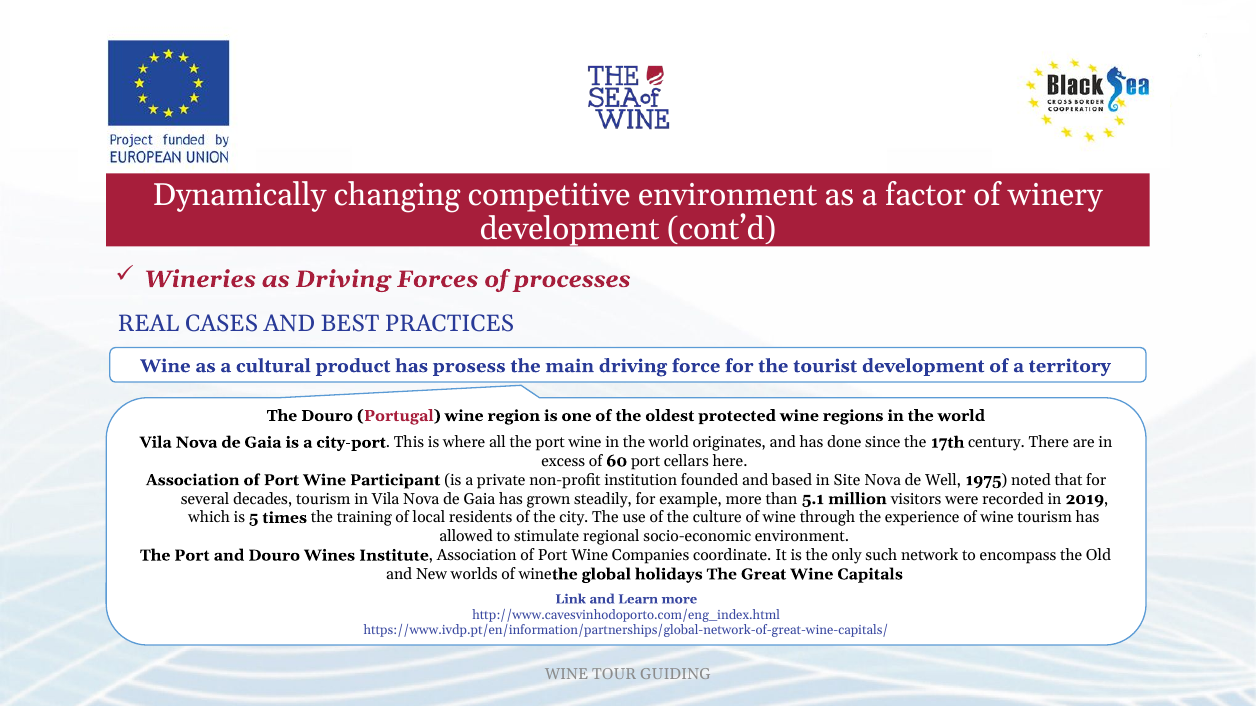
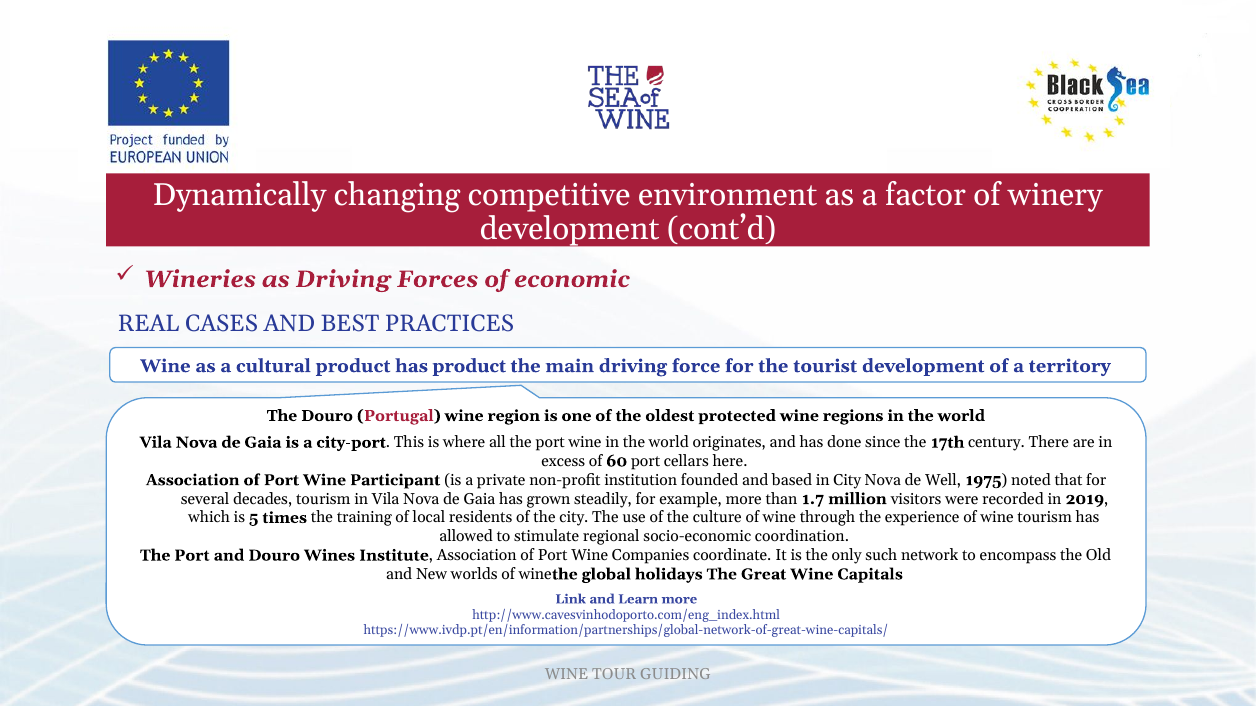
processes: processes -> economic
has prosess: prosess -> product
in Site: Site -> City
5.1: 5.1 -> 1.7
socio-economic environment: environment -> coordination
